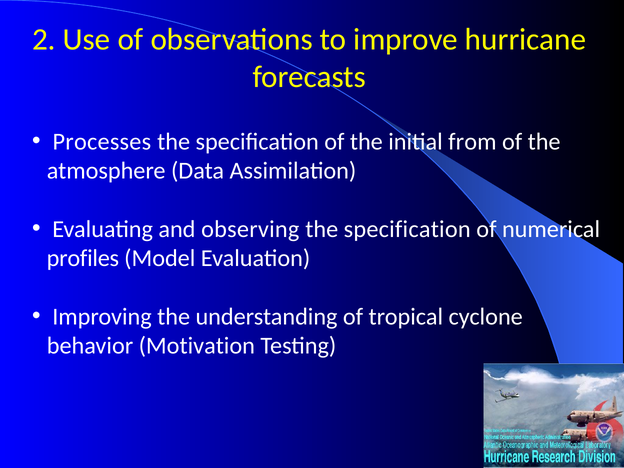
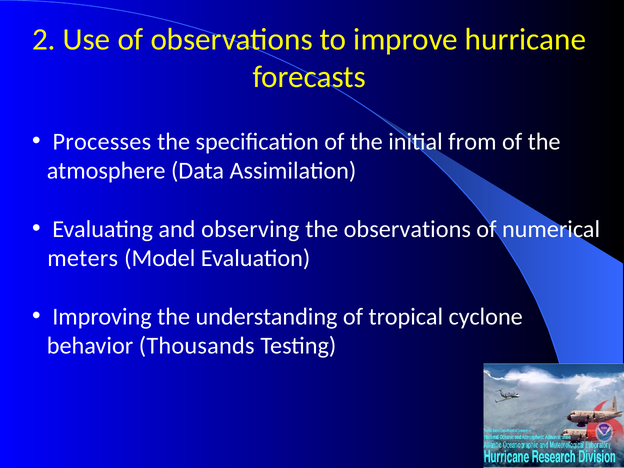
specification at (407, 229): specification -> observations
profiles: profiles -> meters
Motivation: Motivation -> Thousands
